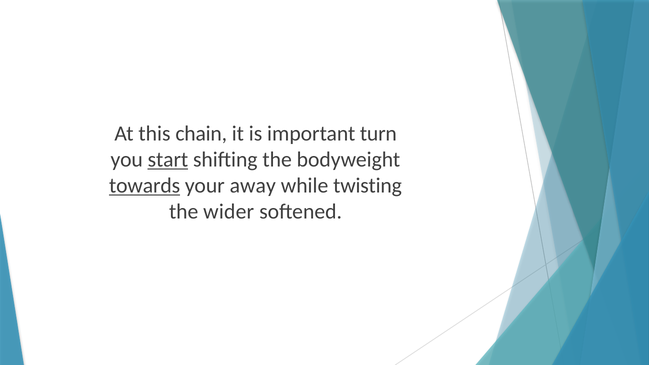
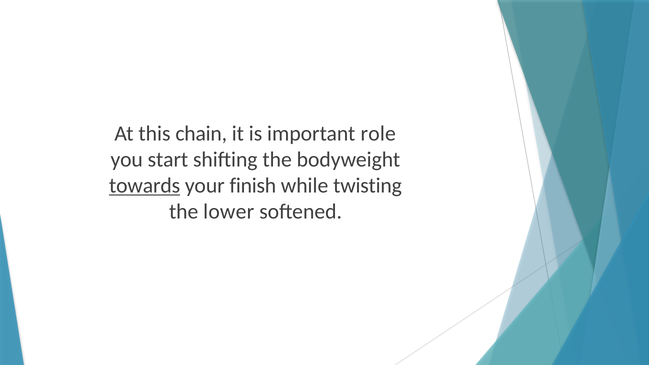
turn: turn -> role
start underline: present -> none
away: away -> finish
wider: wider -> lower
